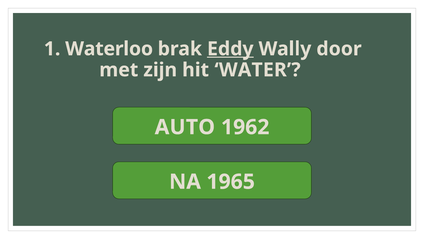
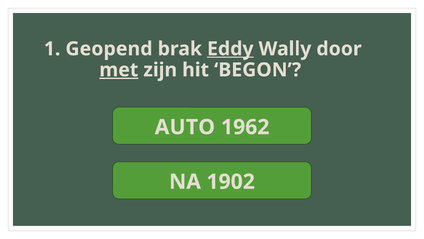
Waterloo: Waterloo -> Geopend
met underline: none -> present
WATER: WATER -> BEGON
1965: 1965 -> 1902
